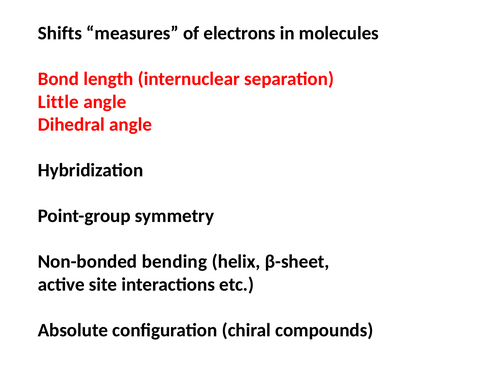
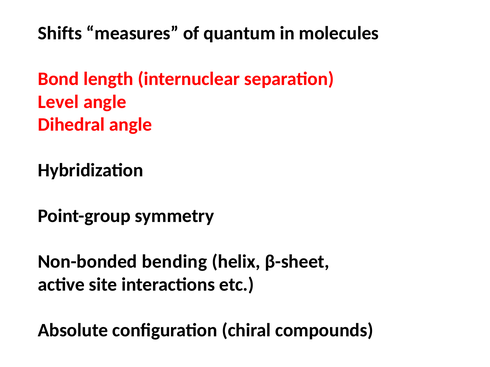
electrons: electrons -> quantum
Little: Little -> Level
